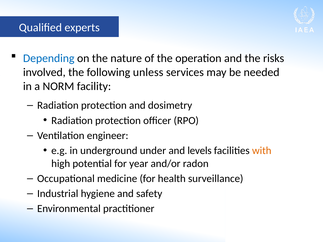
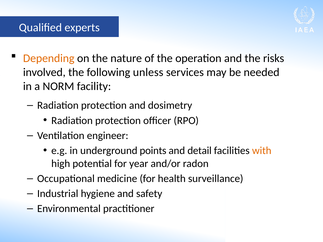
Depending colour: blue -> orange
under: under -> points
levels: levels -> detail
